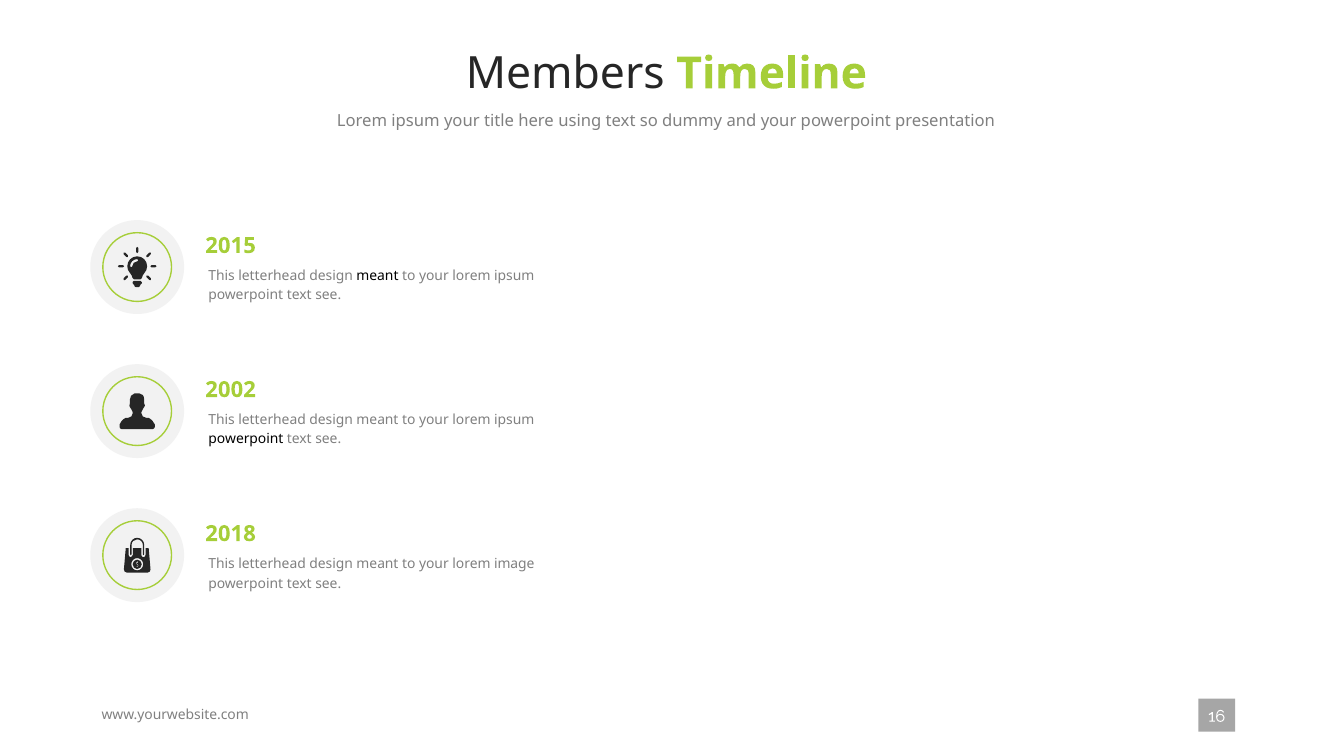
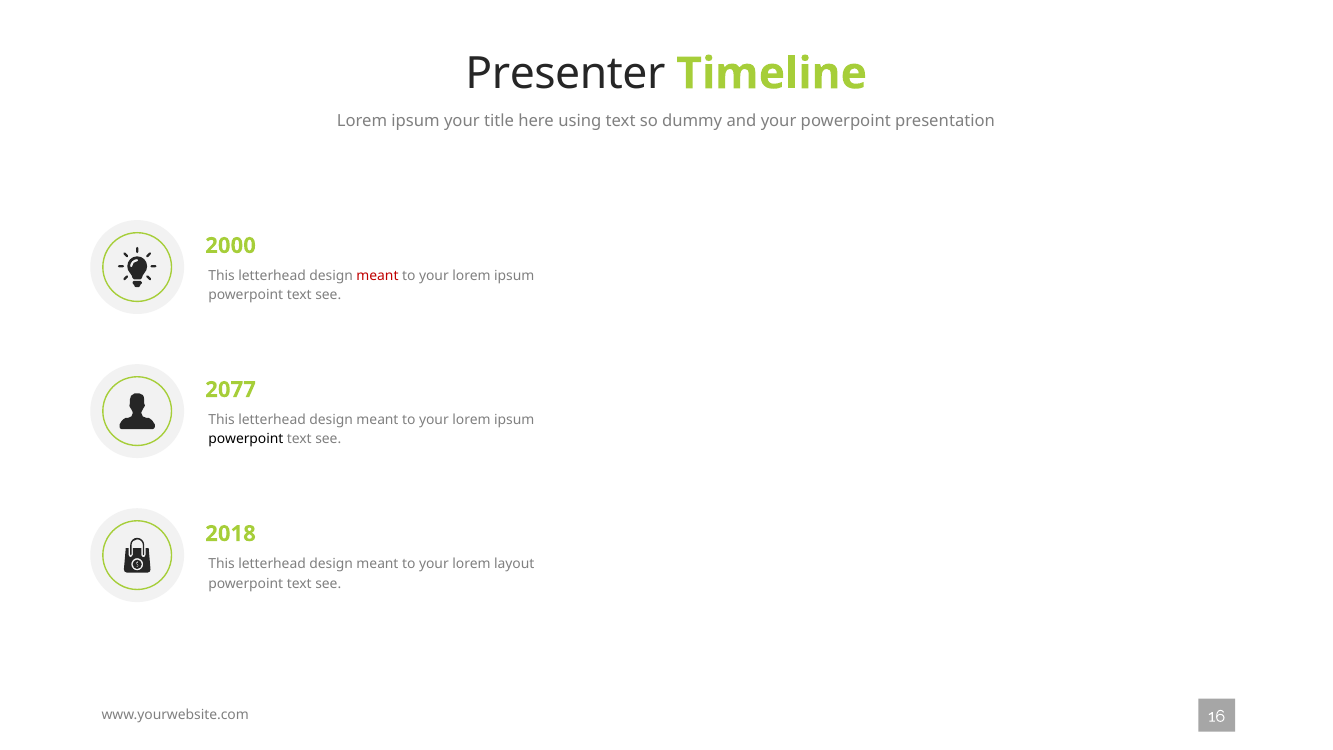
Members: Members -> Presenter
2015: 2015 -> 2000
meant at (377, 276) colour: black -> red
2002: 2002 -> 2077
image: image -> layout
